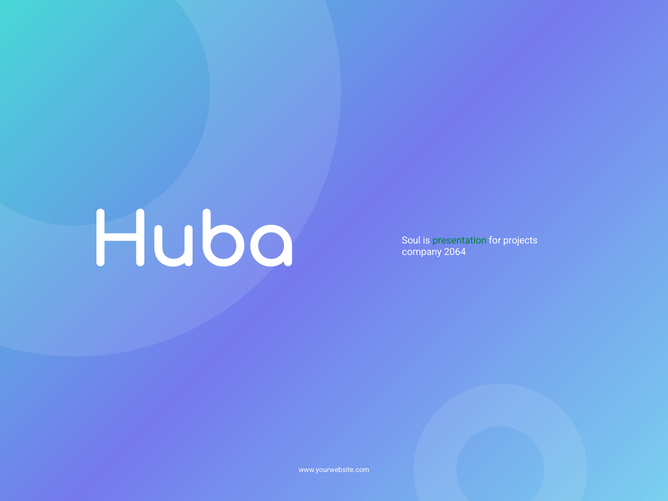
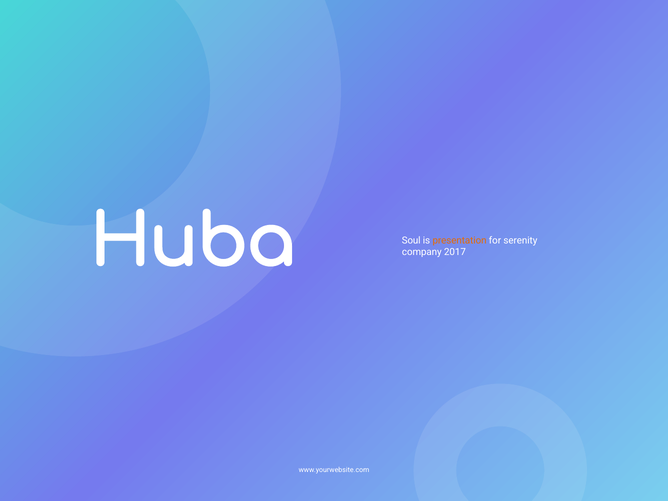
presentation colour: green -> orange
projects: projects -> serenity
2064: 2064 -> 2017
